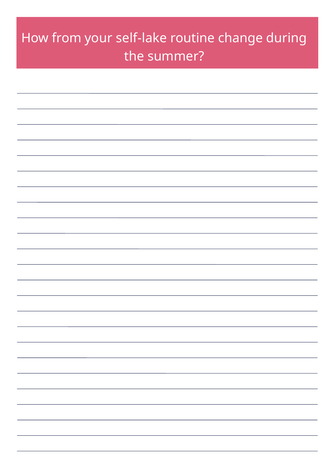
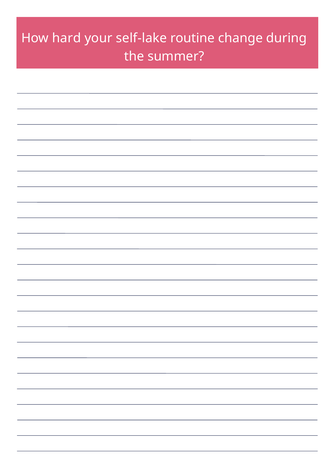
from: from -> hard
